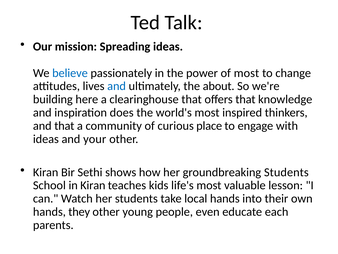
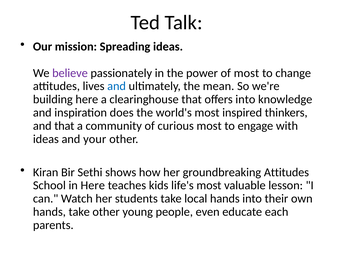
believe colour: blue -> purple
about: about -> mean
offers that: that -> into
curious place: place -> most
groundbreaking Students: Students -> Attitudes
in Kiran: Kiran -> Here
hands they: they -> take
